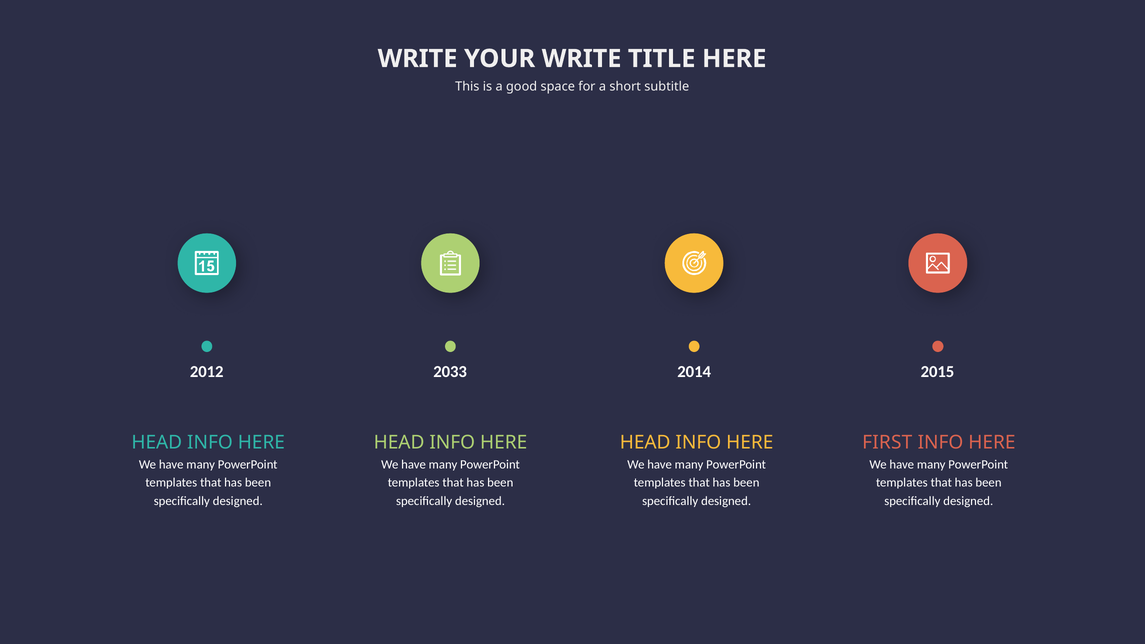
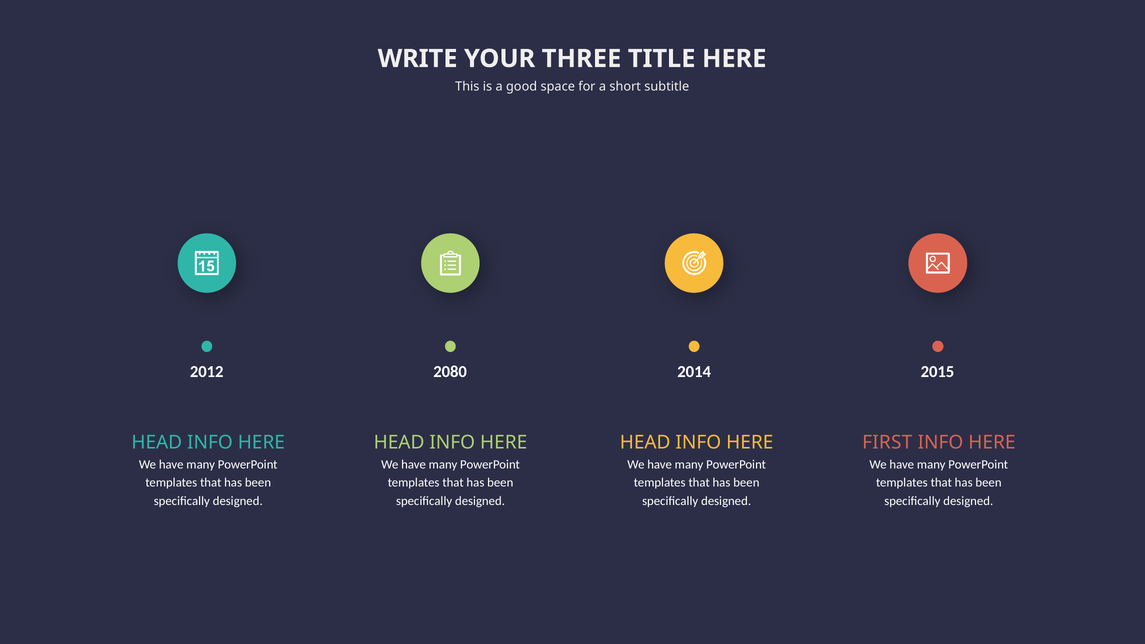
YOUR WRITE: WRITE -> THREE
2033: 2033 -> 2080
